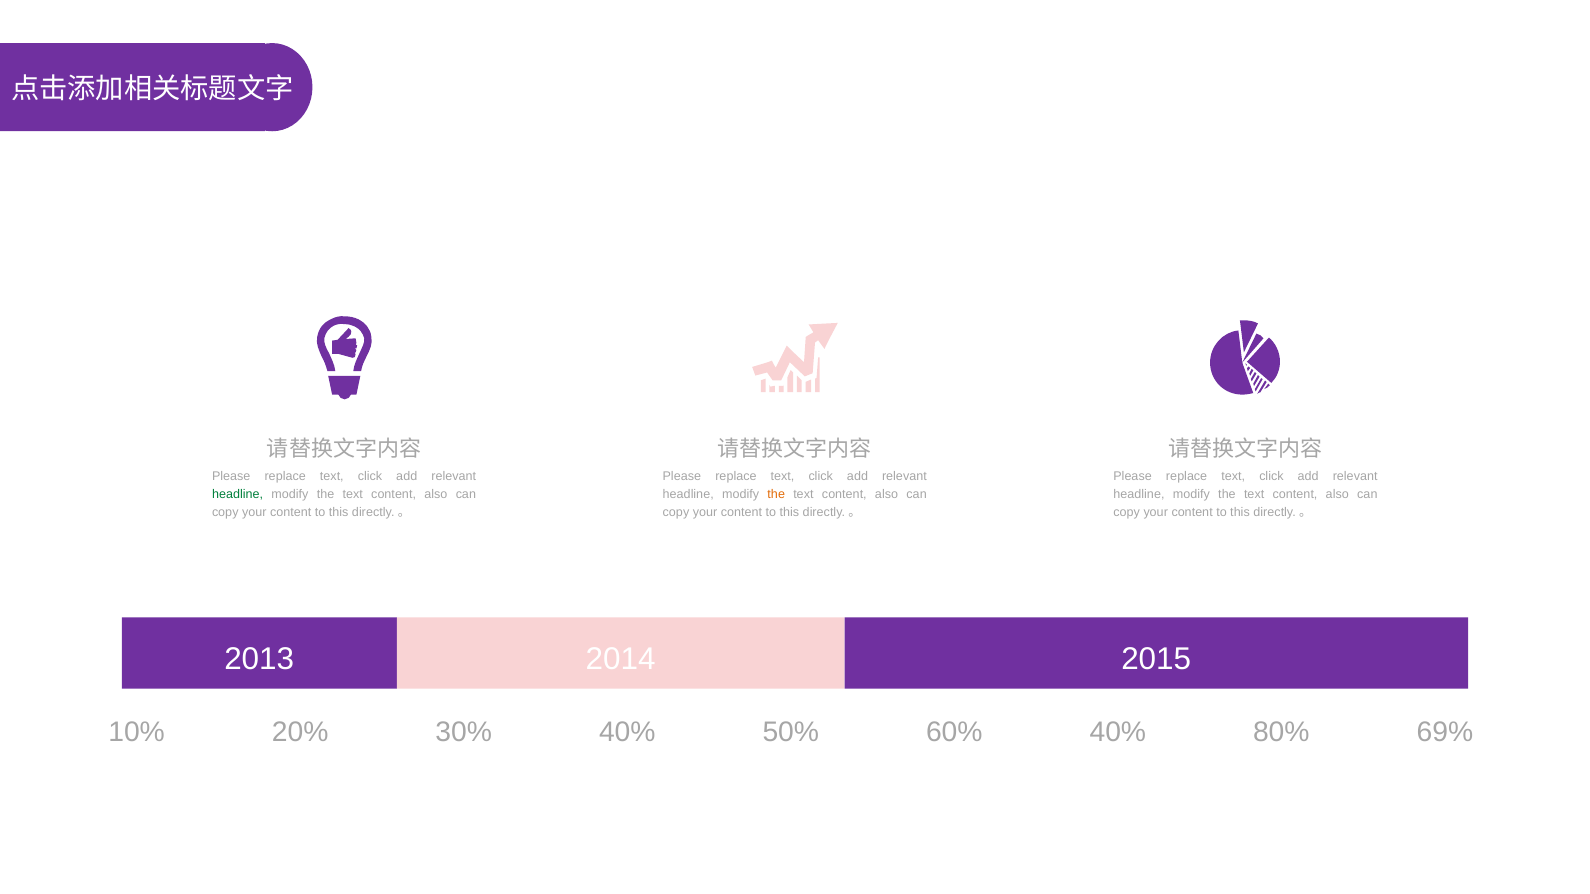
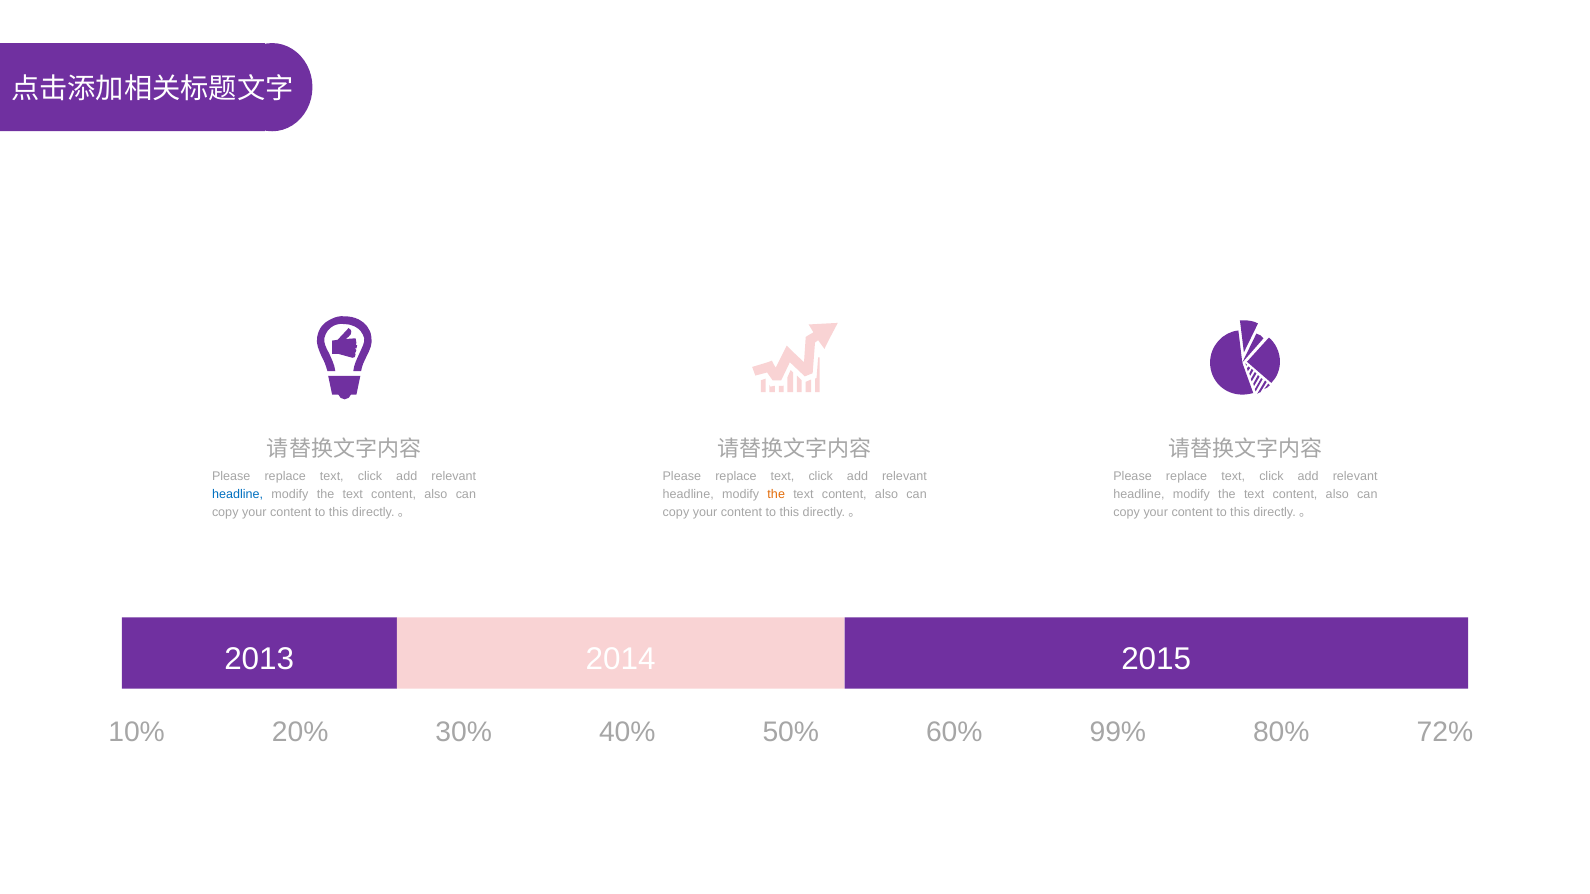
headline at (238, 494) colour: green -> blue
60% 40%: 40% -> 99%
69%: 69% -> 72%
